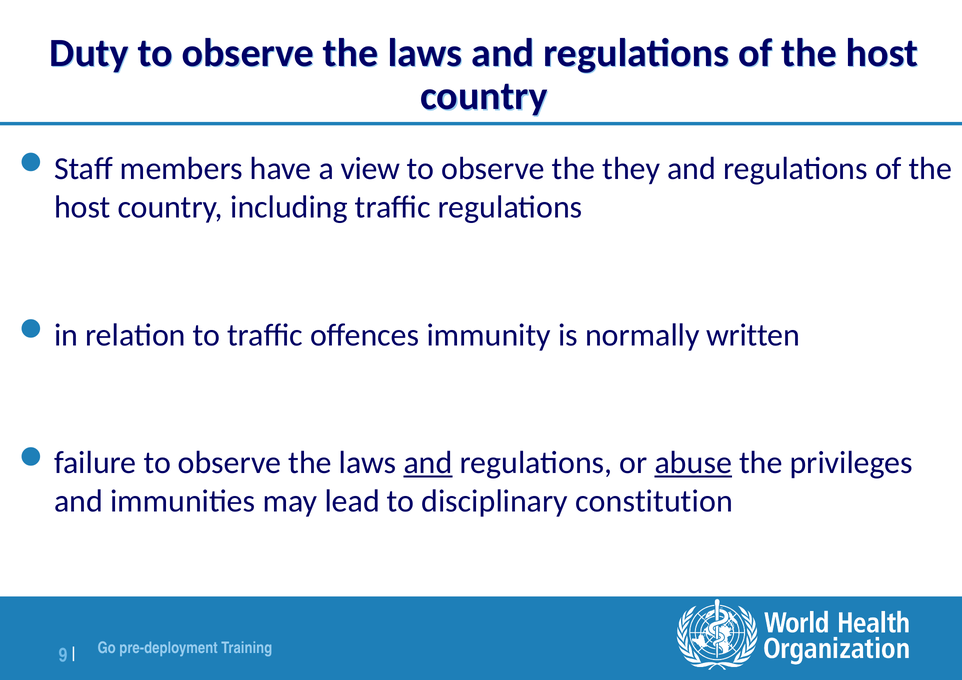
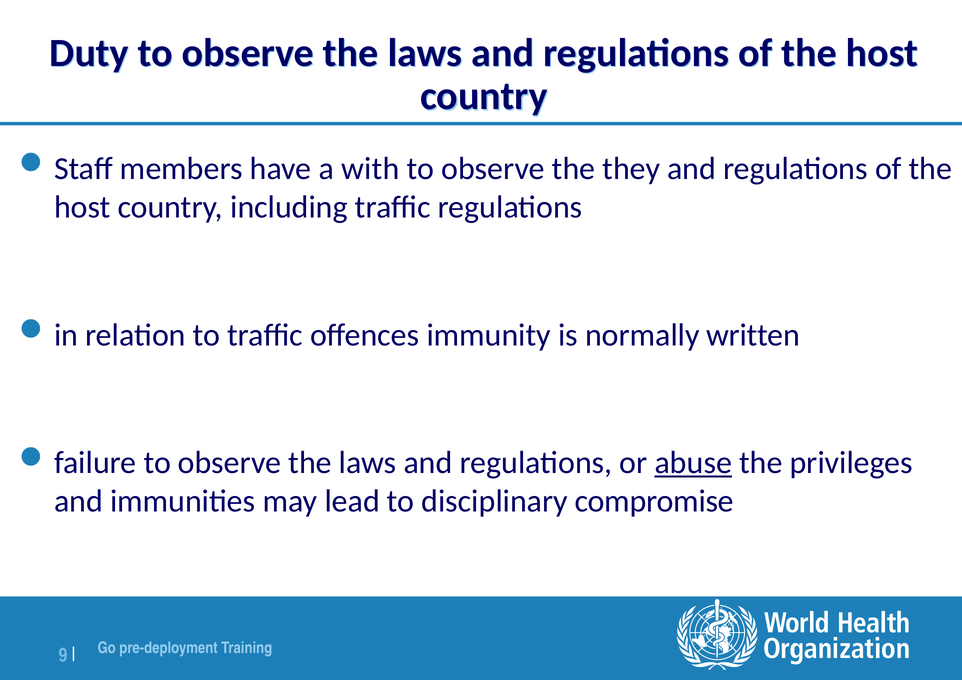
view: view -> with
and at (428, 463) underline: present -> none
constitution: constitution -> compromise
